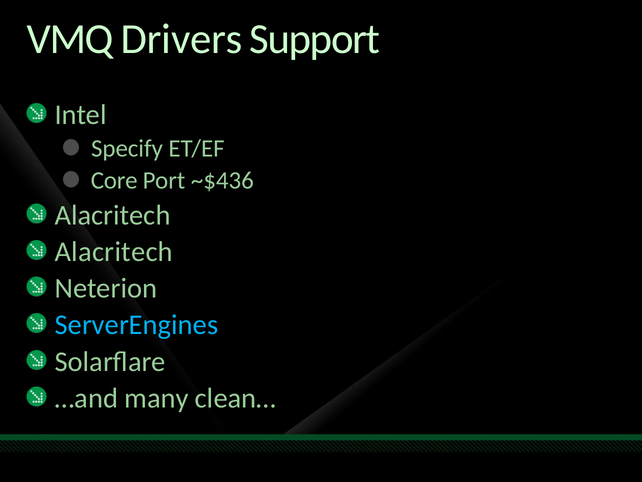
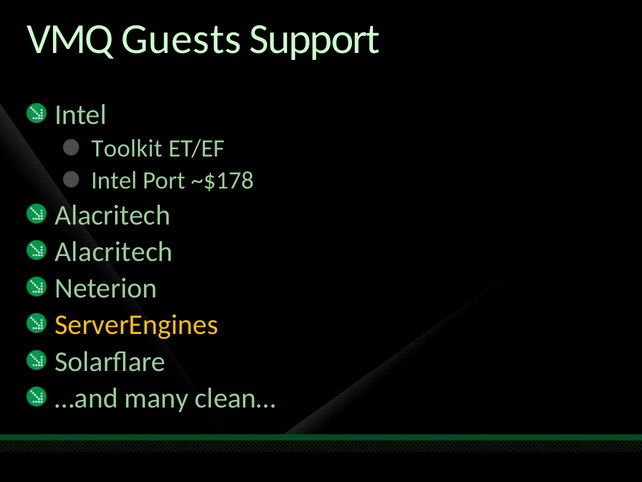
Drivers: Drivers -> Guests
Specify: Specify -> Toolkit
Core at (114, 180): Core -> Intel
~$436: ~$436 -> ~$178
ServerEngines colour: light blue -> yellow
